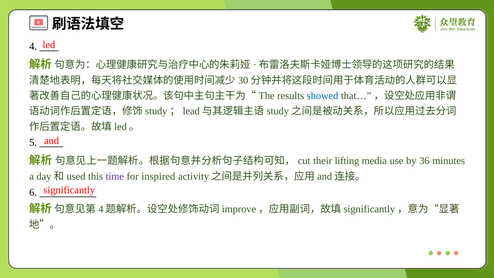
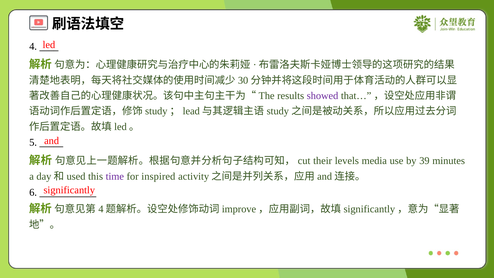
showed colour: blue -> purple
lifting: lifting -> levels
36: 36 -> 39
